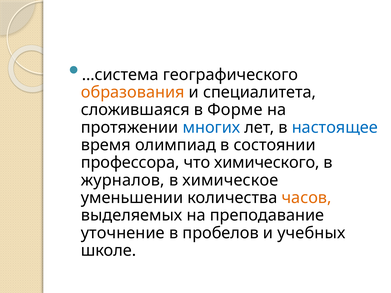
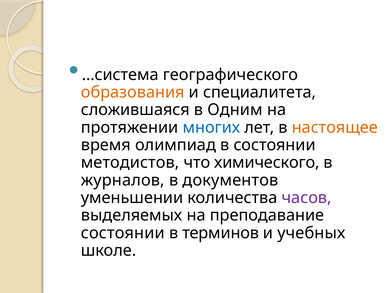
Форме: Форме -> Одним
настоящее colour: blue -> orange
профессора: профессора -> методистов
химическое: химическое -> документов
часов colour: orange -> purple
уточнение at (123, 233): уточнение -> состоянии
пробелов: пробелов -> терминов
